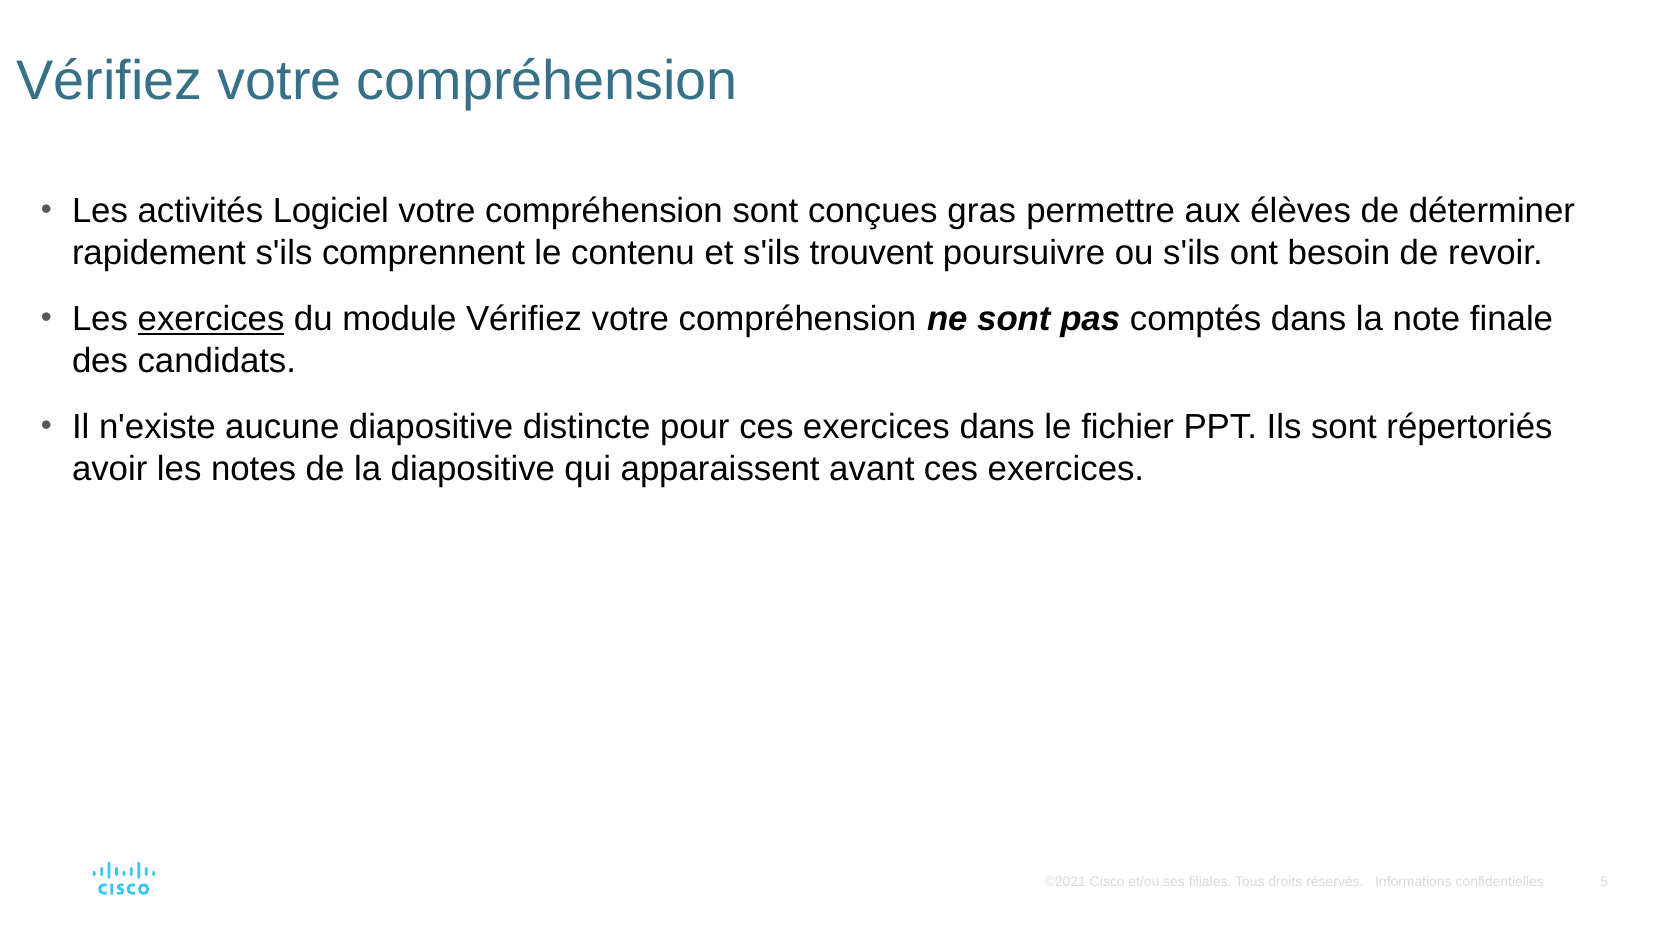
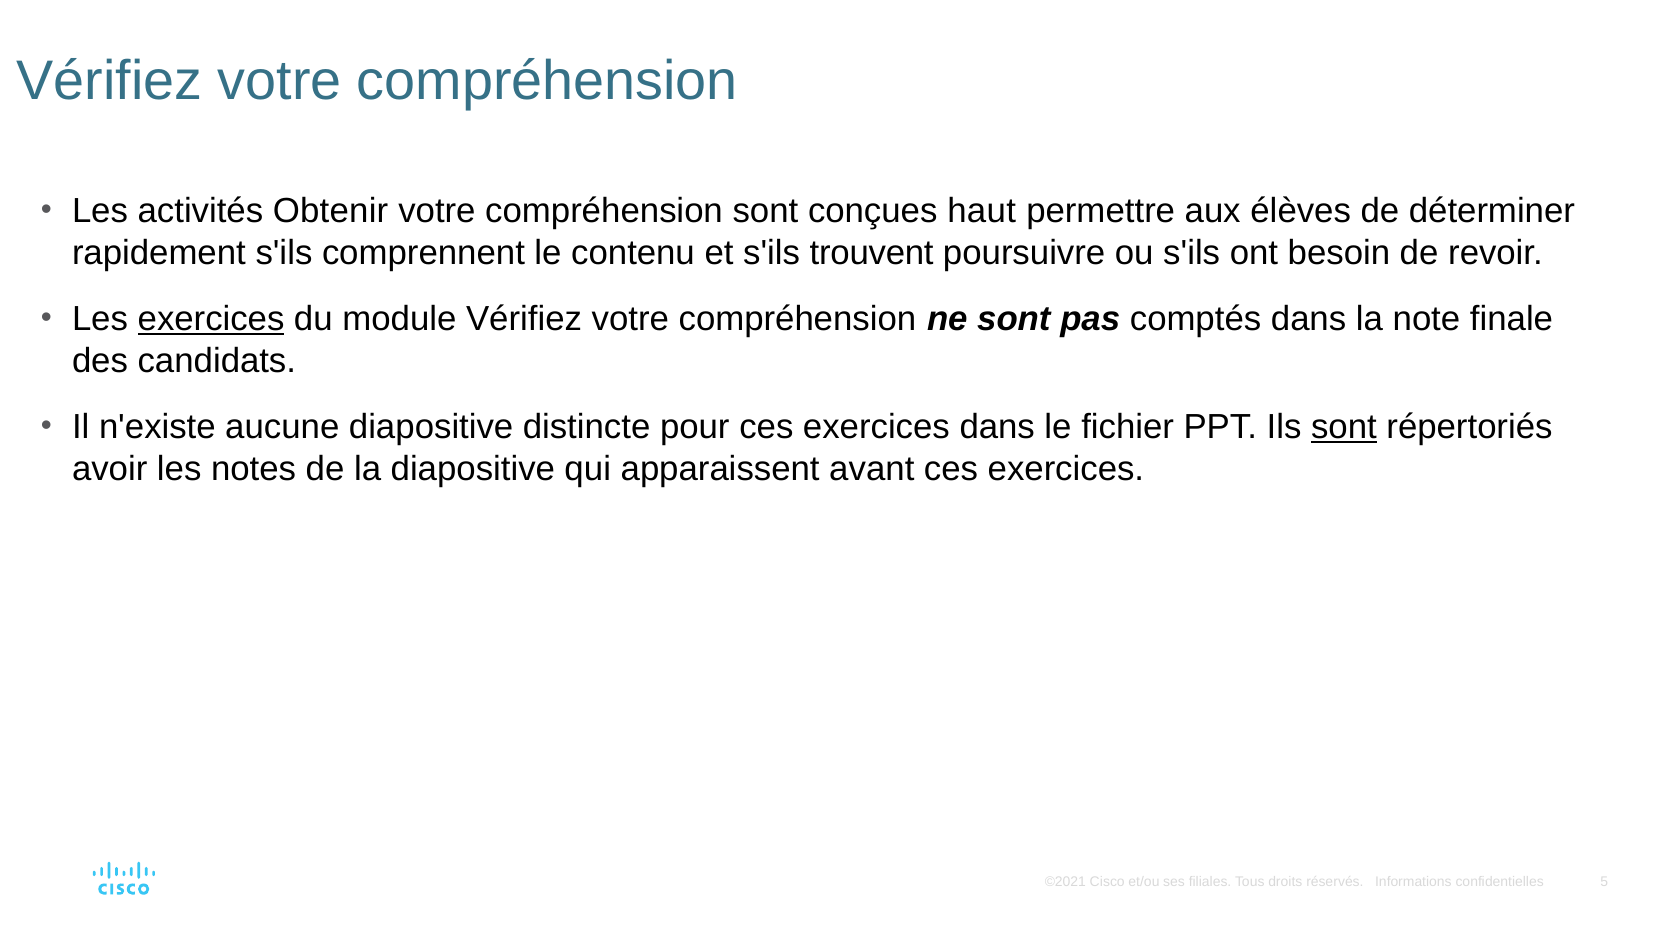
Logiciel: Logiciel -> Obtenir
gras: gras -> haut
sont at (1344, 427) underline: none -> present
